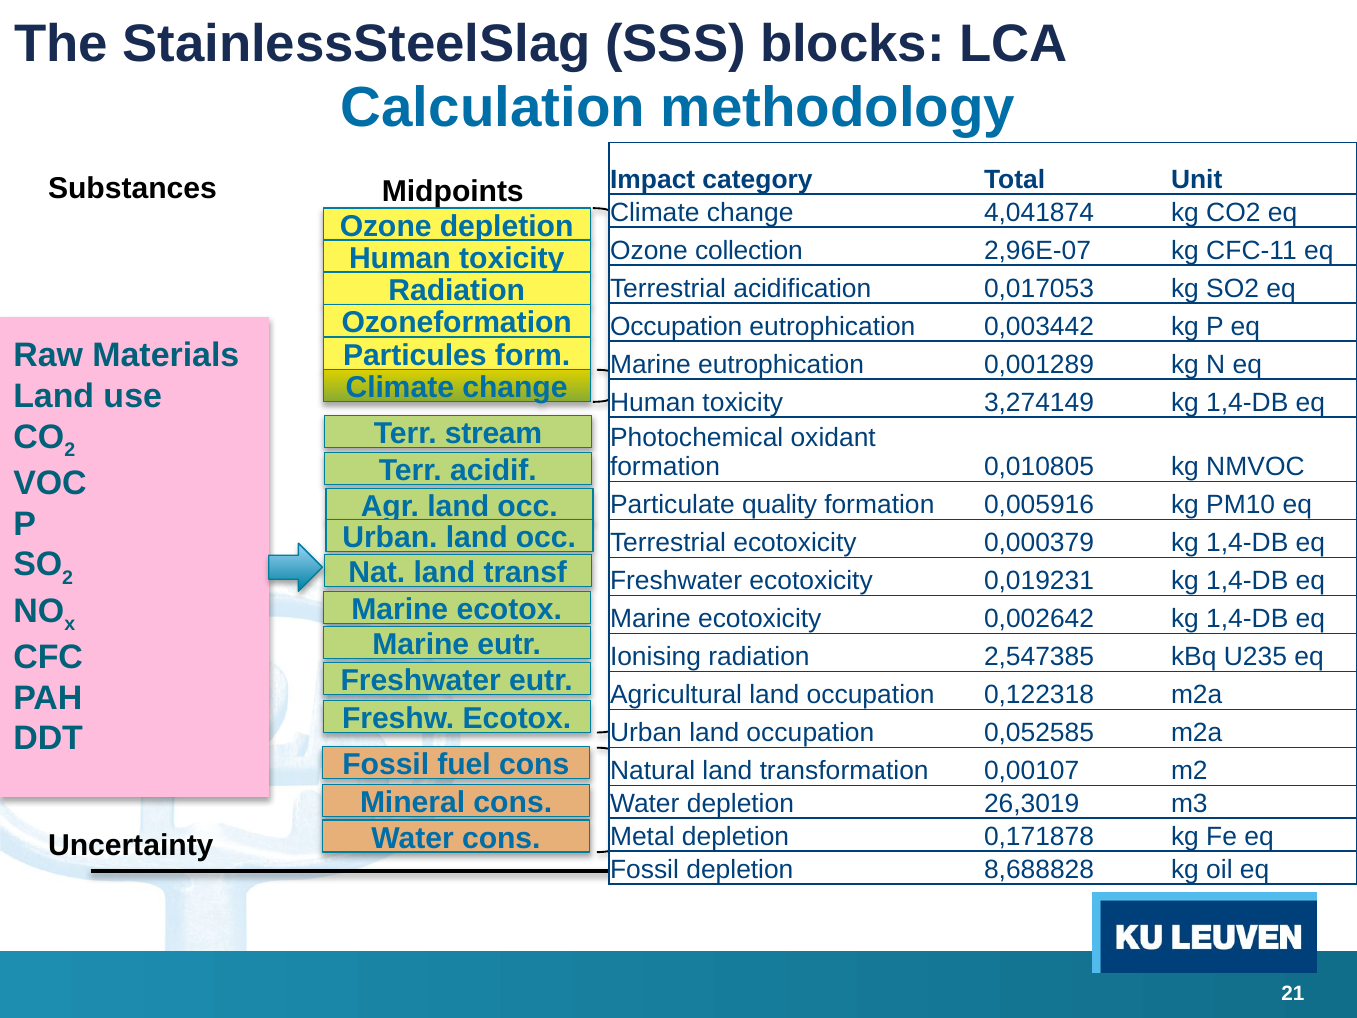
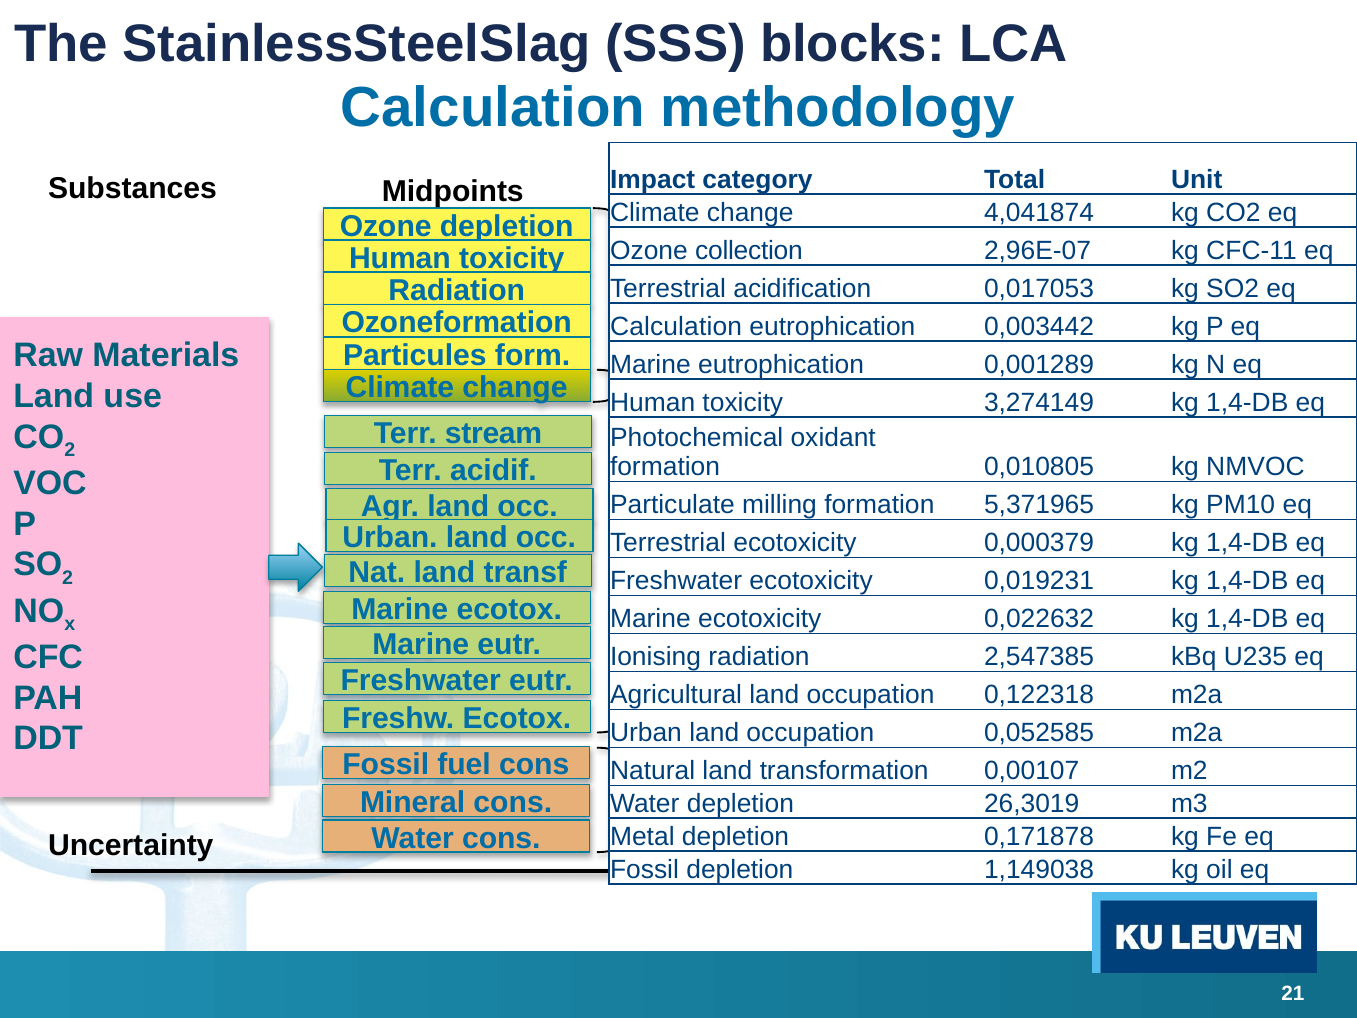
Occupation at (676, 326): Occupation -> Calculation
quality: quality -> milling
0,005916: 0,005916 -> 5,371965
0,002642: 0,002642 -> 0,022632
8,688828: 8,688828 -> 1,149038
